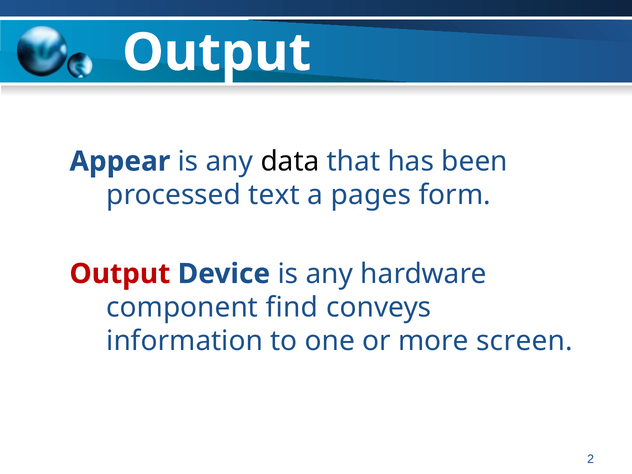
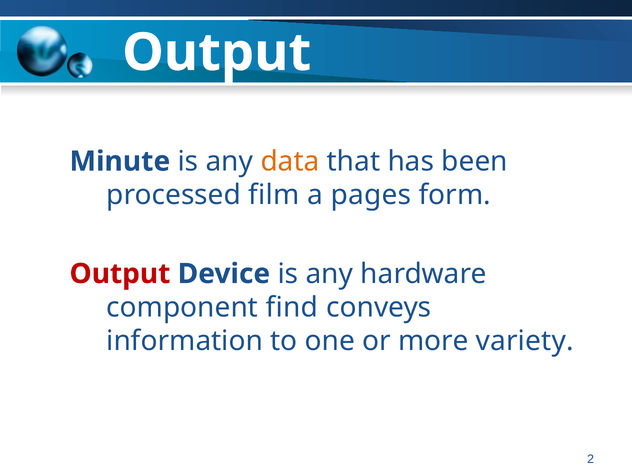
Appear: Appear -> Minute
data colour: black -> orange
text: text -> film
screen: screen -> variety
